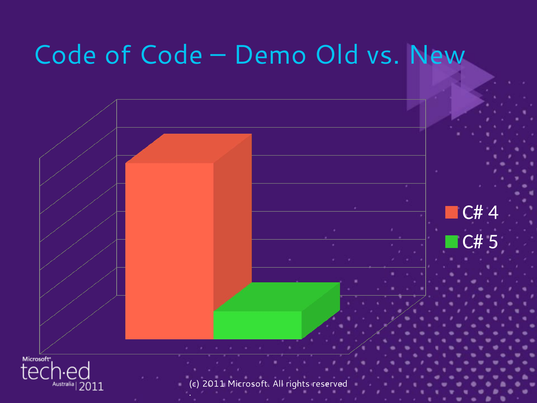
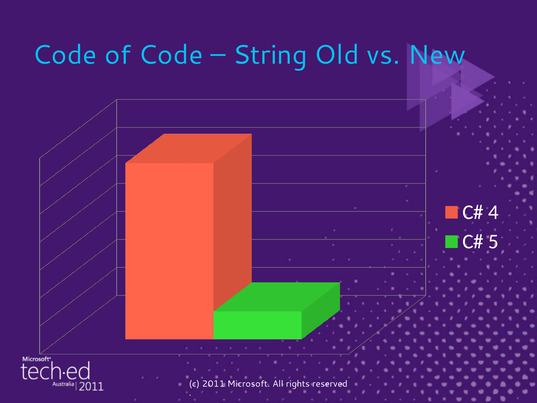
Demo: Demo -> String
